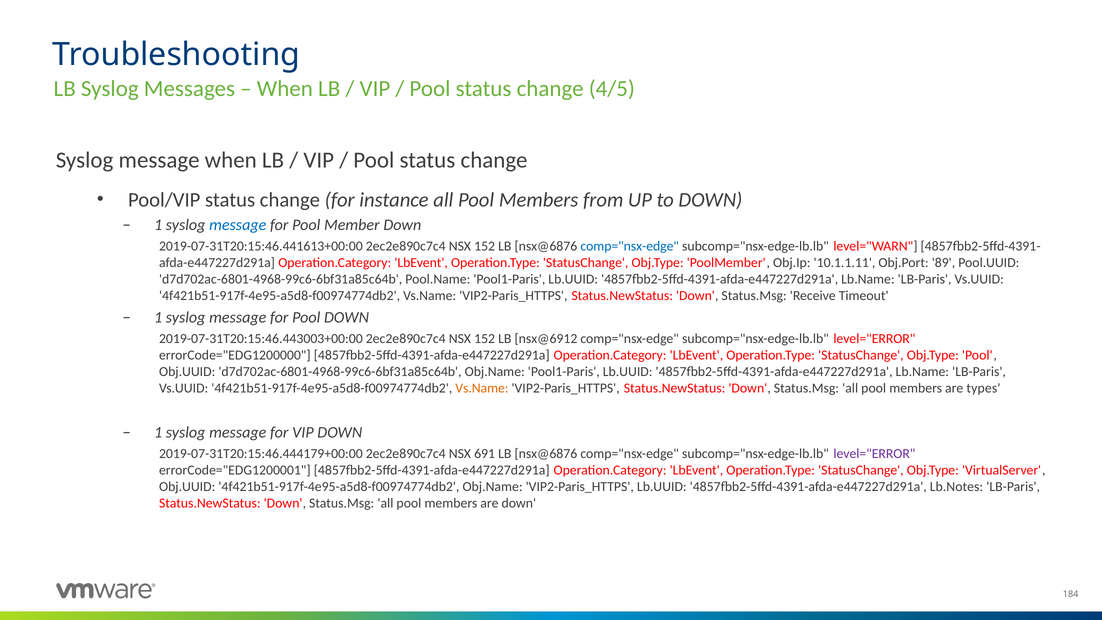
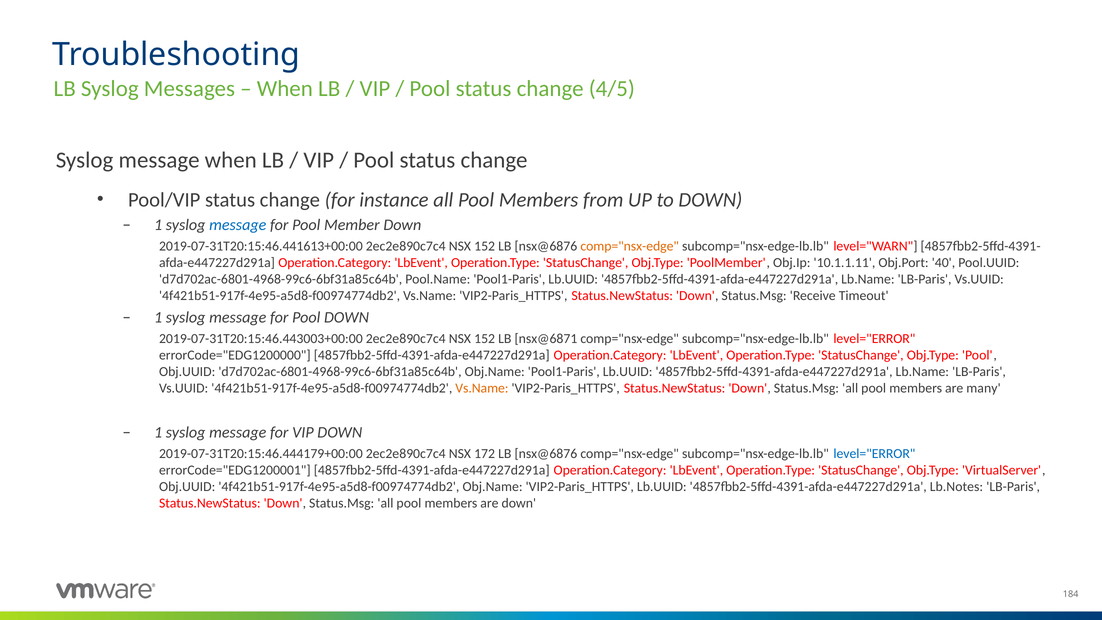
comp="nsx-edge at (630, 246) colour: blue -> orange
89: 89 -> 40
nsx@6912: nsx@6912 -> nsx@6871
types: types -> many
691: 691 -> 172
level="ERROR at (874, 454) colour: purple -> blue
